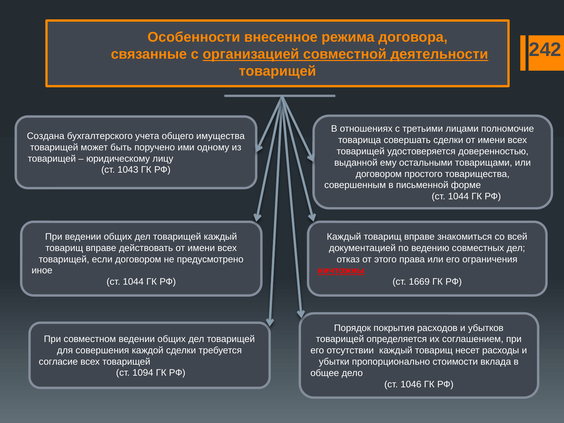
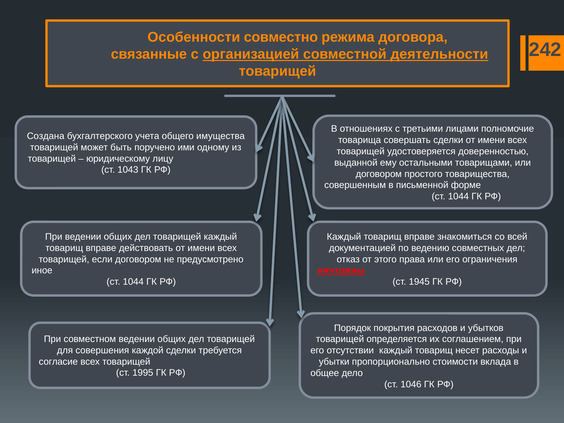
внесенное: внесенное -> совместно
1669: 1669 -> 1945
1094: 1094 -> 1995
